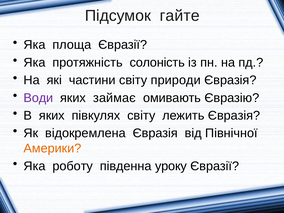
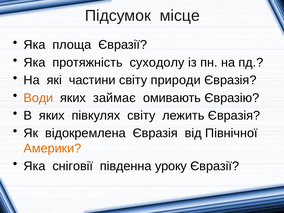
гайте: гайте -> місце
солоність: солоність -> суходолу
Води colour: purple -> orange
роботу: роботу -> сніговії
